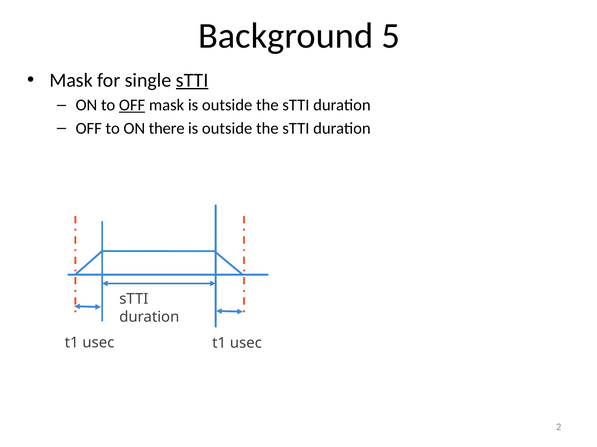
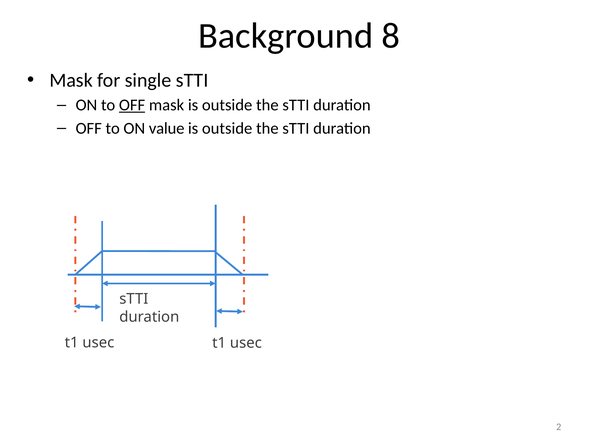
5: 5 -> 8
sTTI at (192, 80) underline: present -> none
there: there -> value
